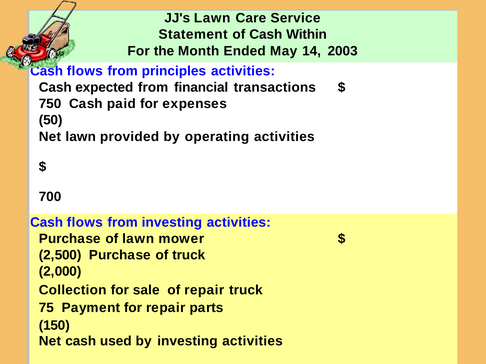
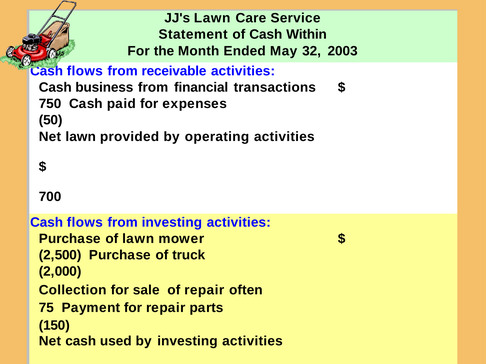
14: 14 -> 32
principles: principles -> receivable
expected: expected -> business
repair truck: truck -> often
